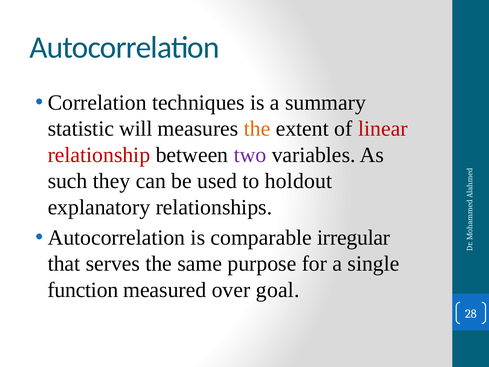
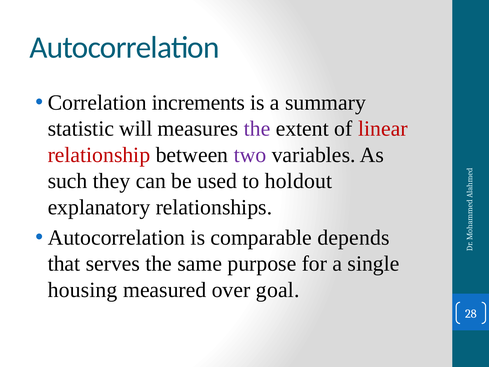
techniques: techniques -> increments
the at (257, 129) colour: orange -> purple
irregular: irregular -> depends
function: function -> housing
